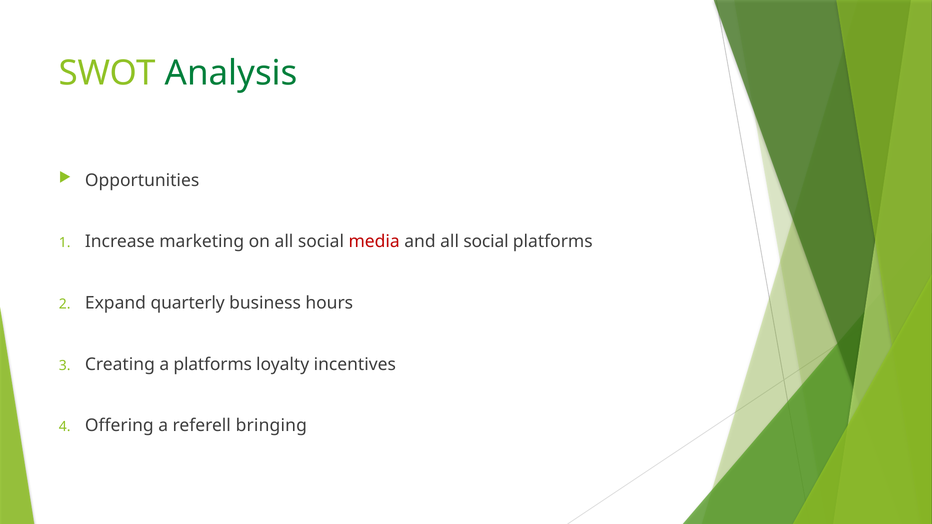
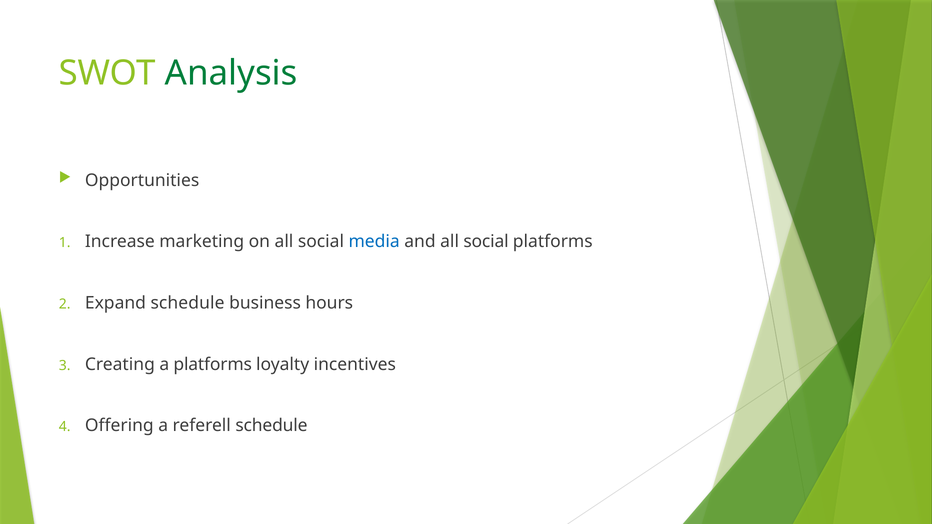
media colour: red -> blue
Expand quarterly: quarterly -> schedule
referell bringing: bringing -> schedule
